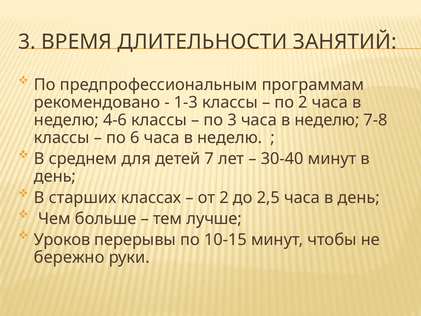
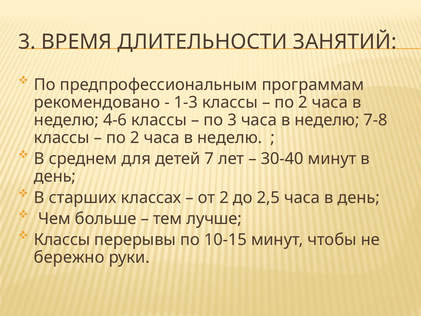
6 at (135, 138): 6 -> 2
Уроков at (62, 240): Уроков -> Классы
